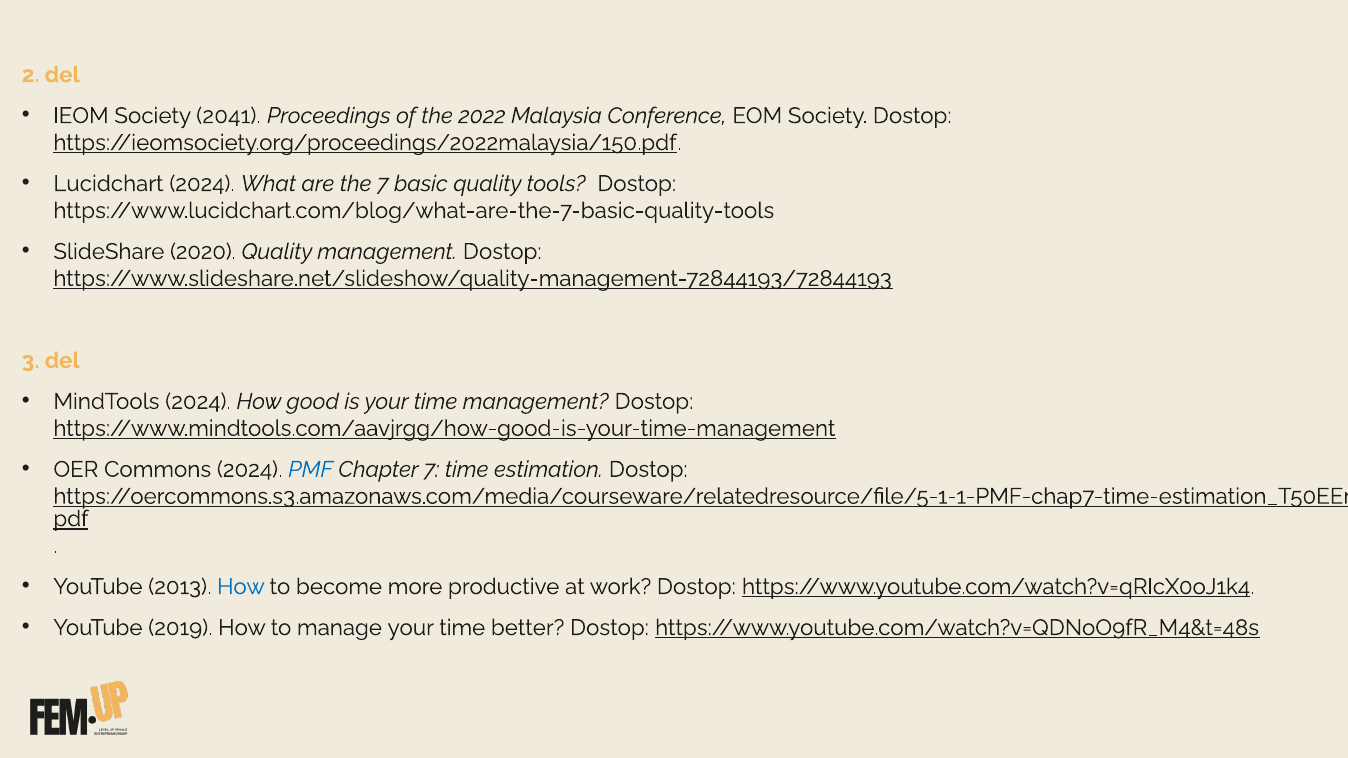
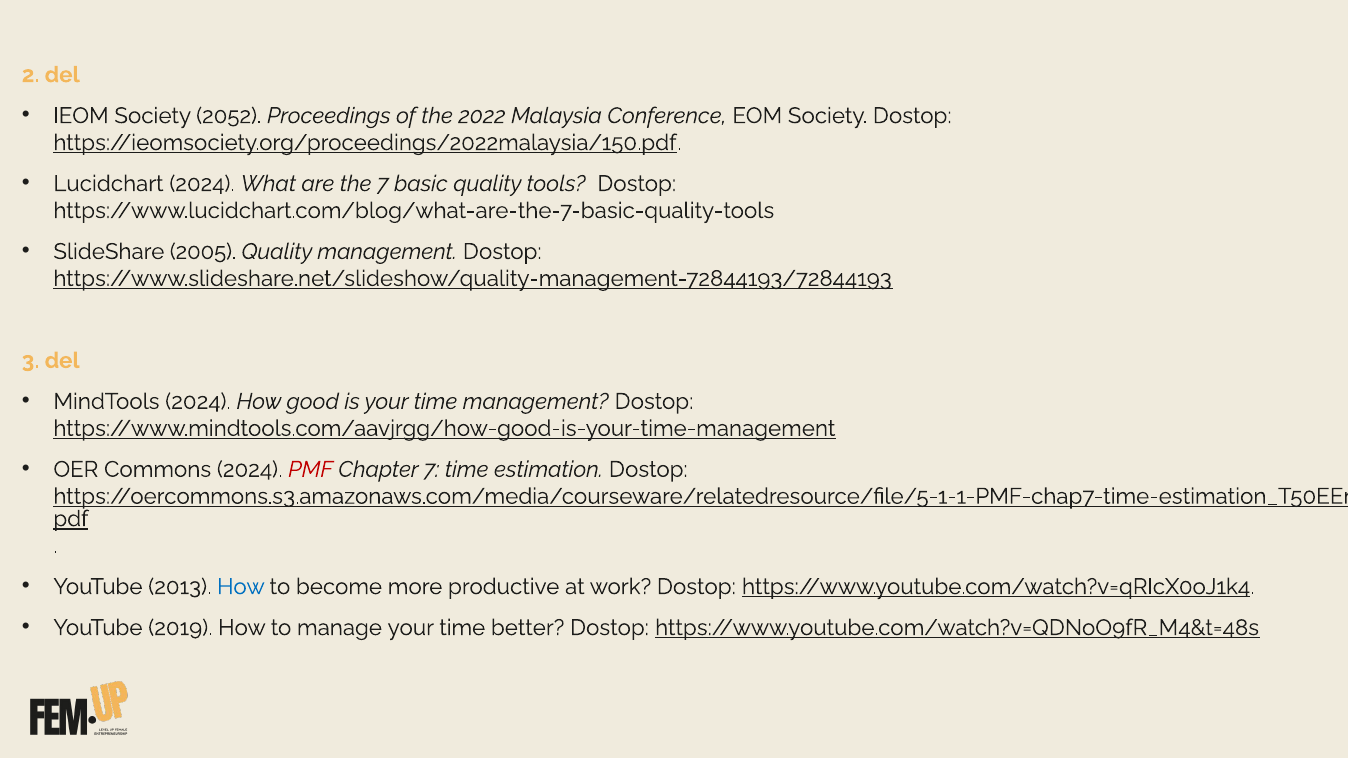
2041: 2041 -> 2052
2020: 2020 -> 2005
PMF colour: blue -> red
